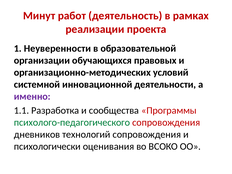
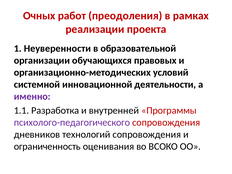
Минут: Минут -> Очных
деятельность: деятельность -> преодоления
сообщества: сообщества -> внутренней
психолого-педагогического colour: green -> purple
психологически: психологически -> ограниченность
